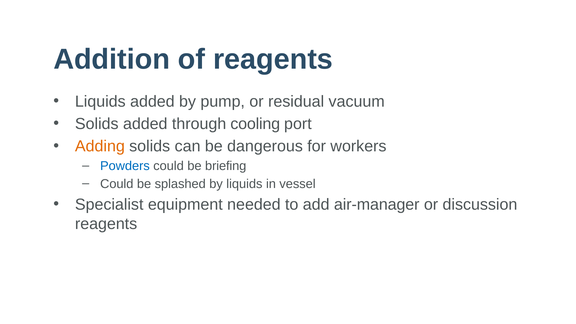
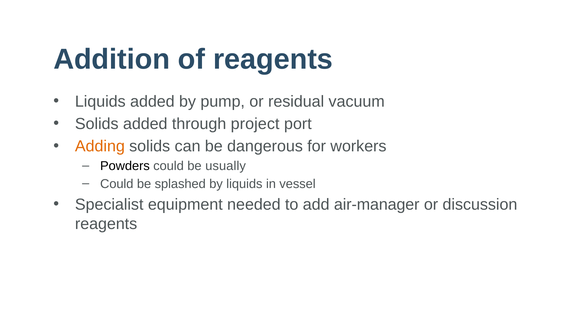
cooling: cooling -> project
Powders colour: blue -> black
briefing: briefing -> usually
